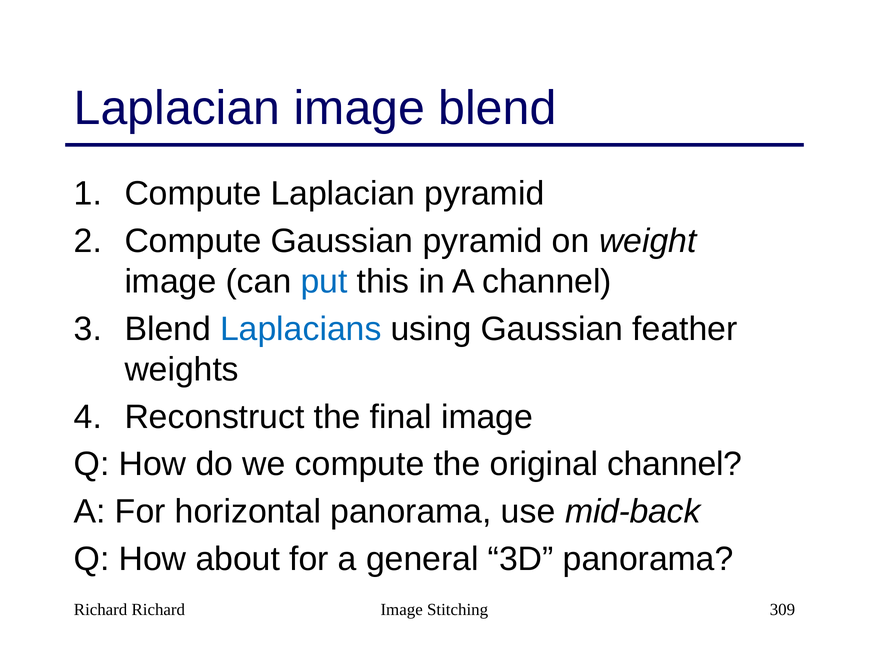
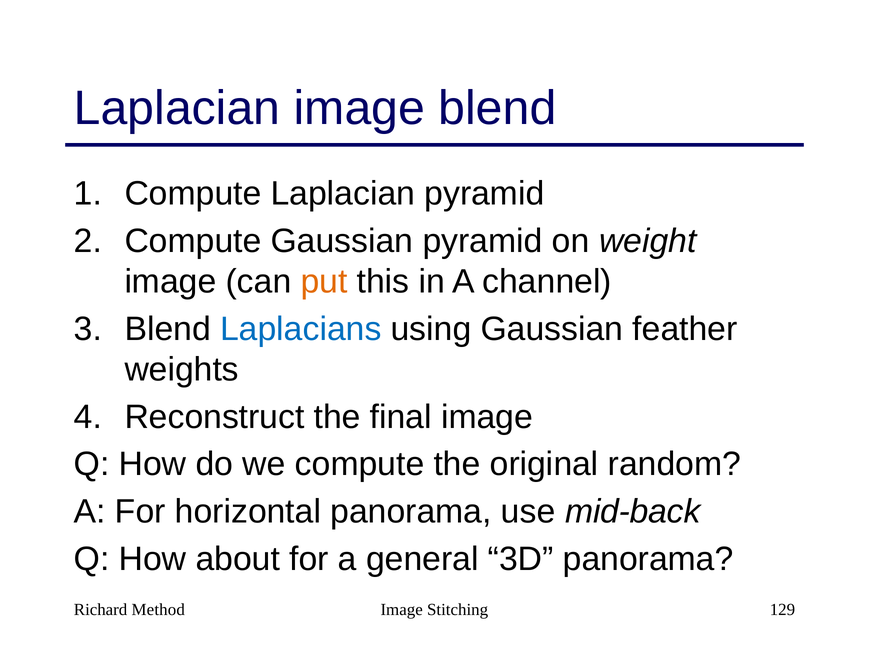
put colour: blue -> orange
original channel: channel -> random
Richard Richard: Richard -> Method
309: 309 -> 129
